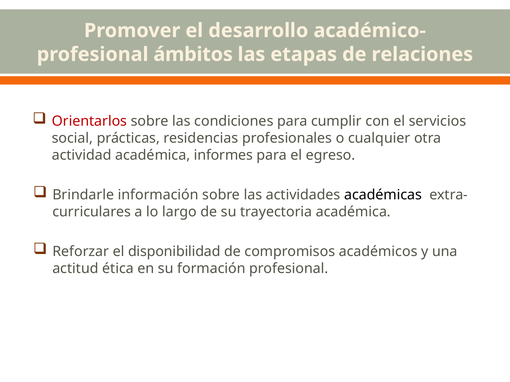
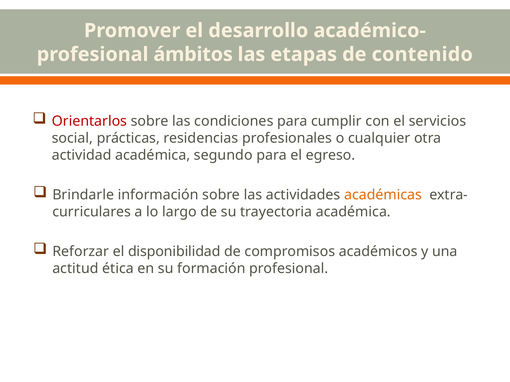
relaciones: relaciones -> contenido
informes: informes -> segundo
académicas colour: black -> orange
